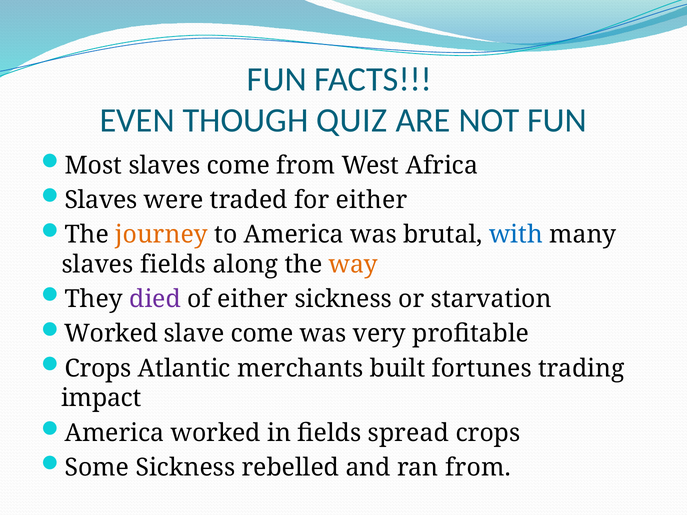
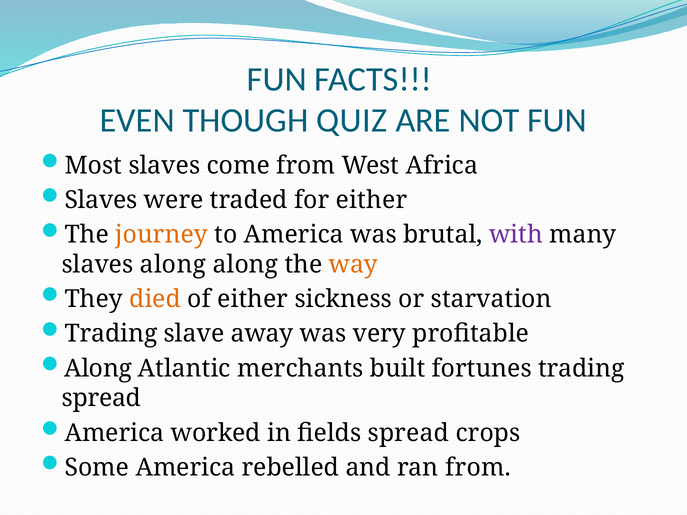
with colour: blue -> purple
slaves fields: fields -> along
died colour: purple -> orange
Worked at (111, 334): Worked -> Trading
slave come: come -> away
Crops at (98, 369): Crops -> Along
impact at (101, 398): impact -> spread
Some Sickness: Sickness -> America
